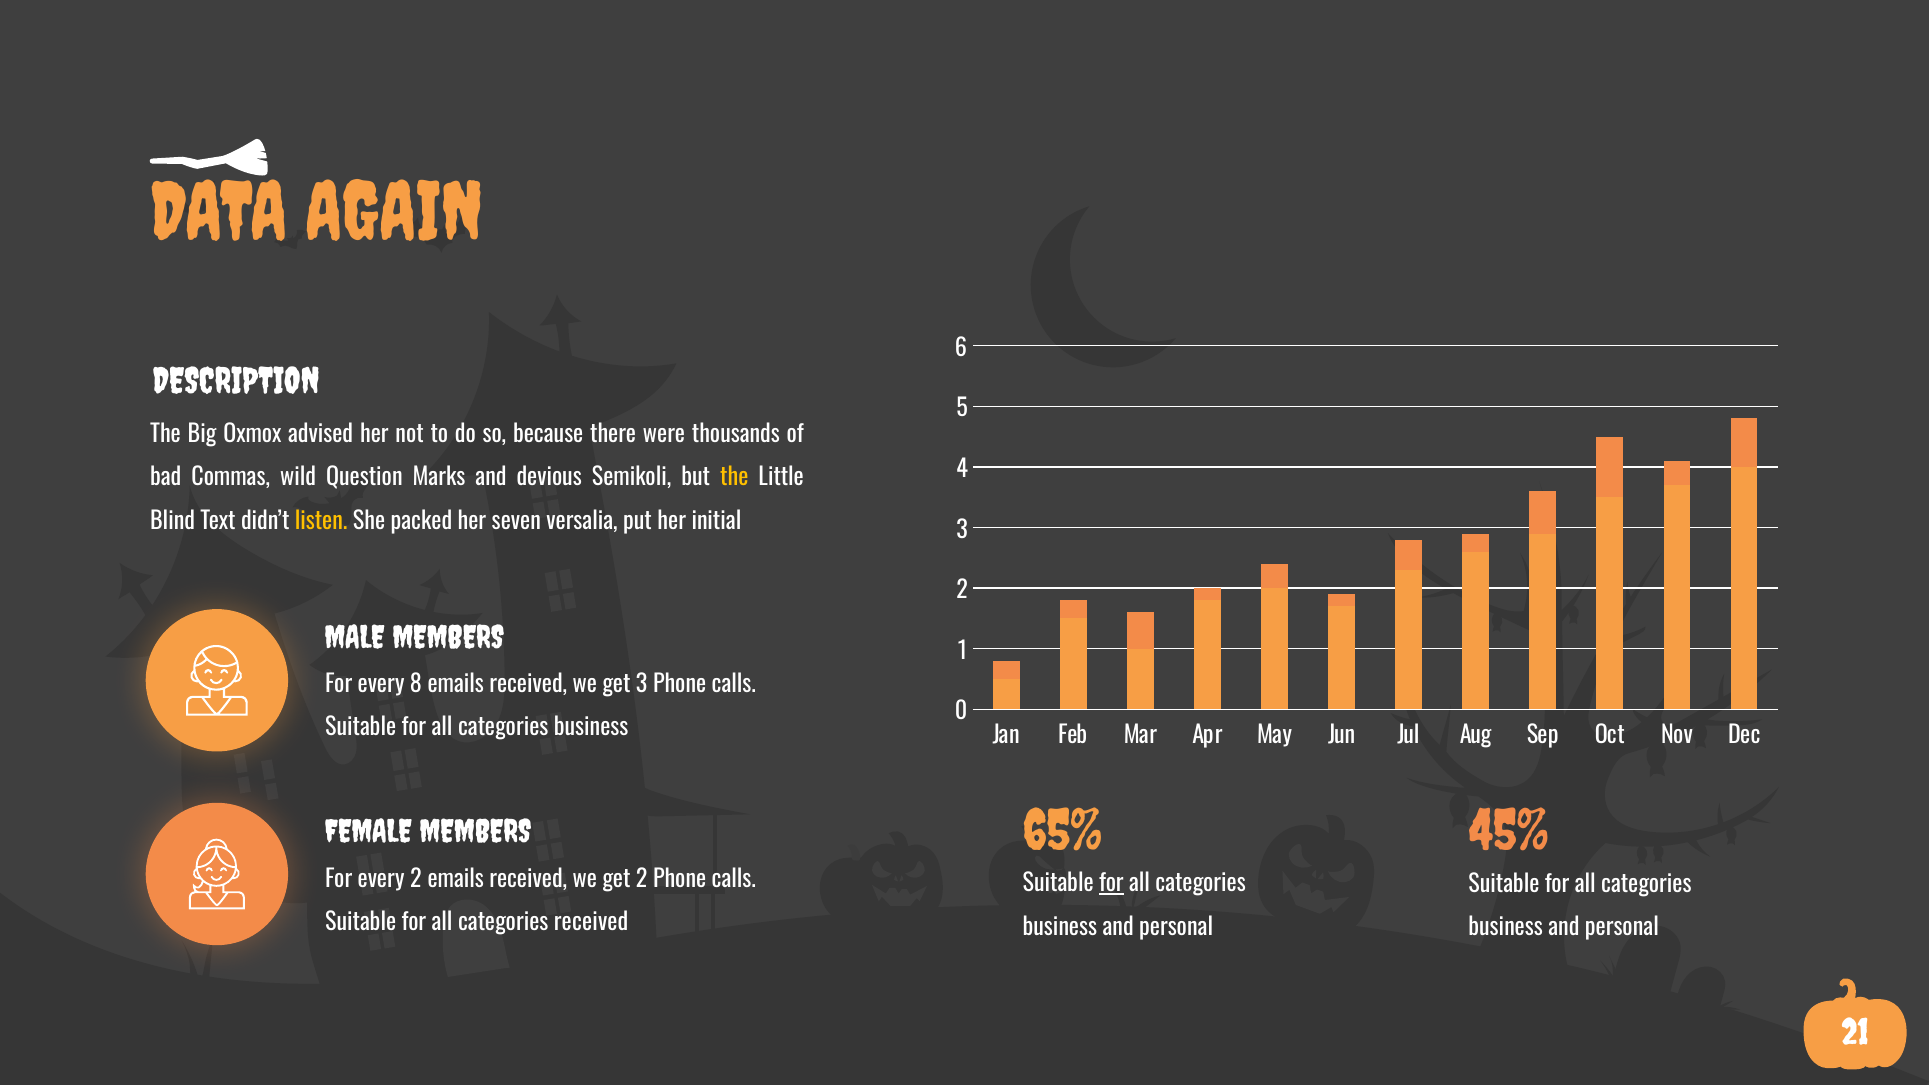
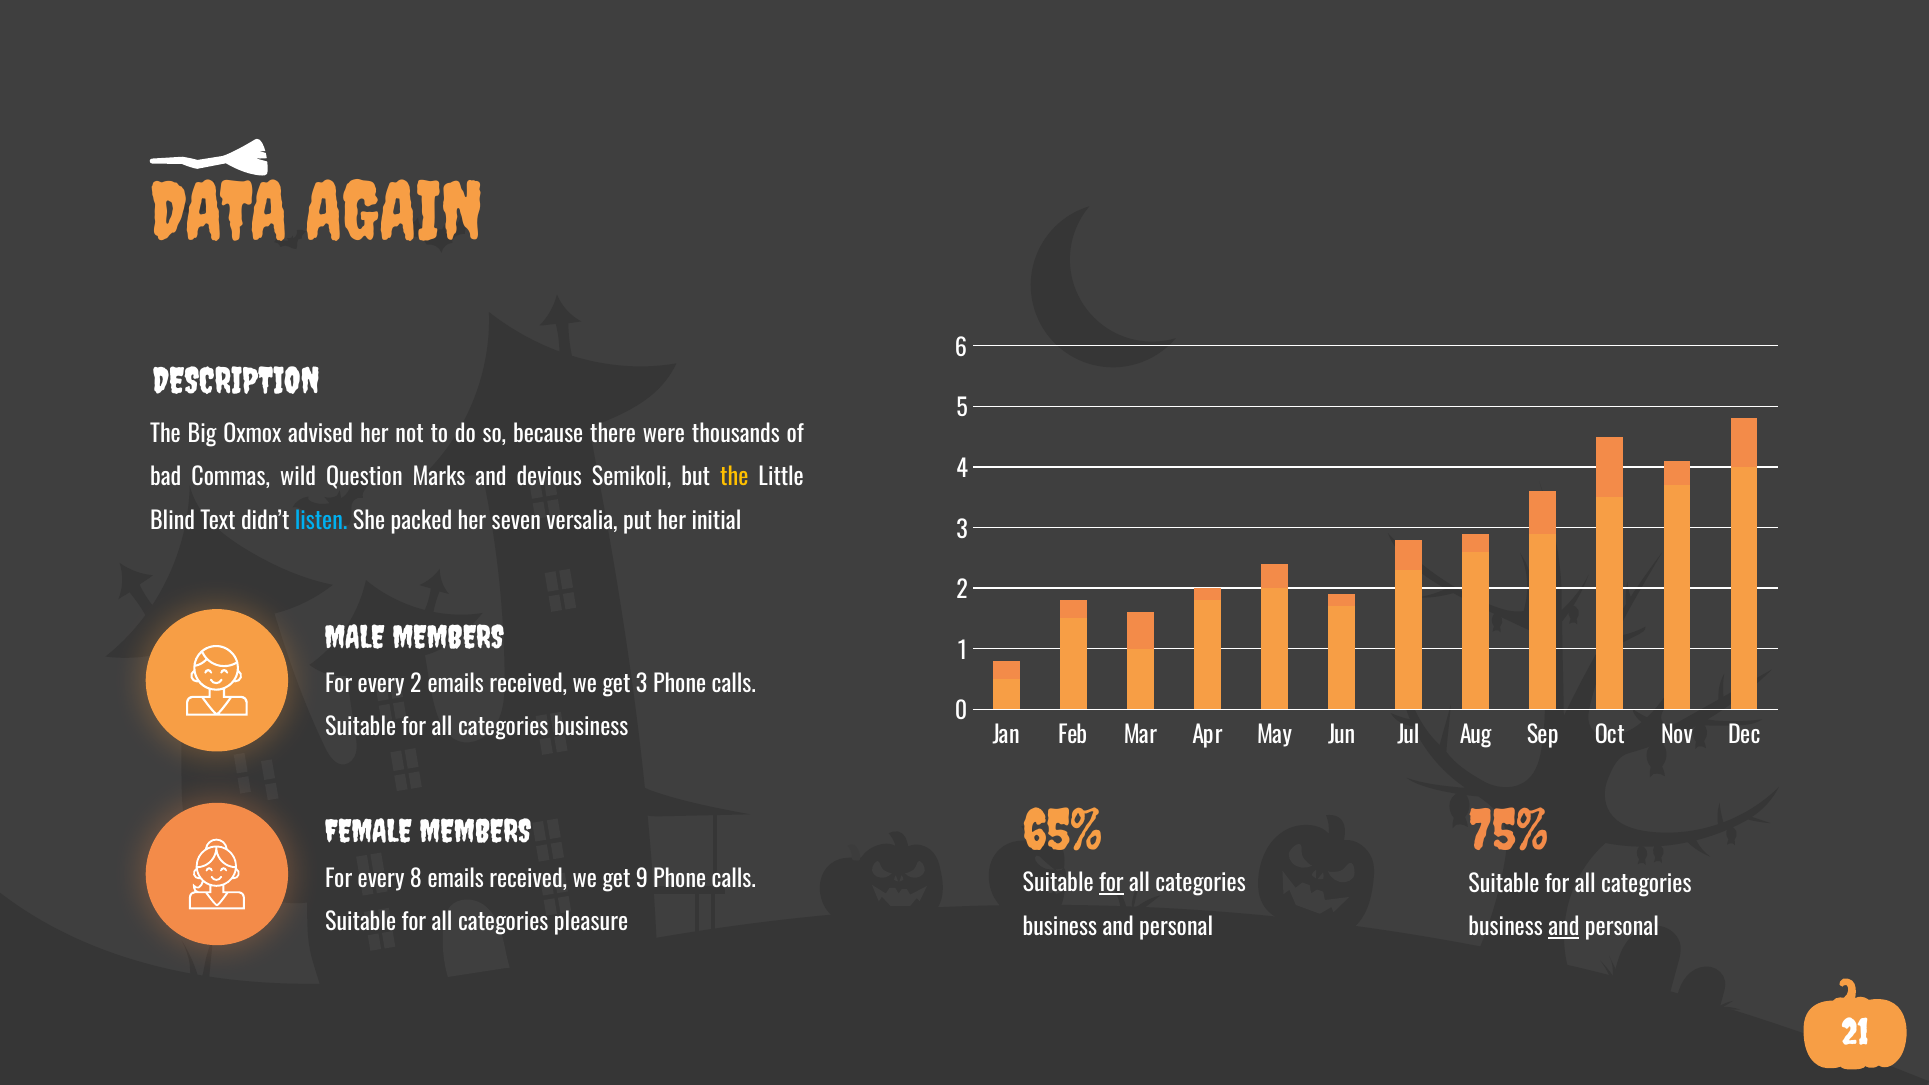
listen colour: yellow -> light blue
every 8: 8 -> 2
45%: 45% -> 75%
every 2: 2 -> 8
get 2: 2 -> 9
categories received: received -> pleasure
and at (1564, 928) underline: none -> present
